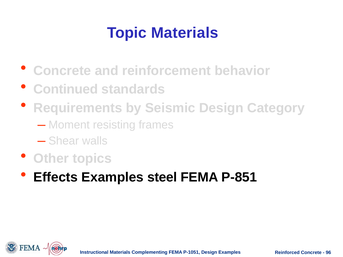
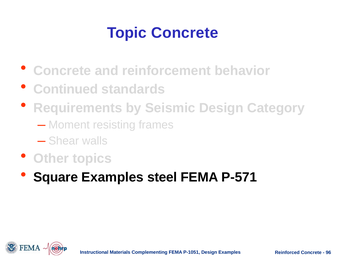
Topic Materials: Materials -> Concrete
Effects: Effects -> Square
P-851: P-851 -> P-571
